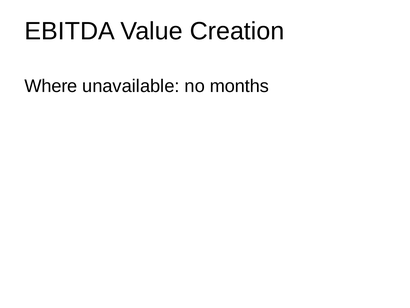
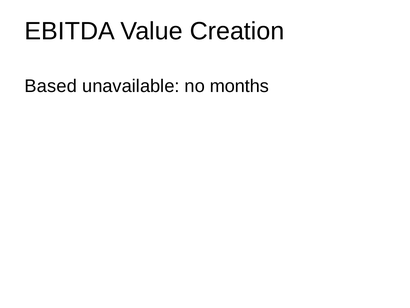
Where: Where -> Based
